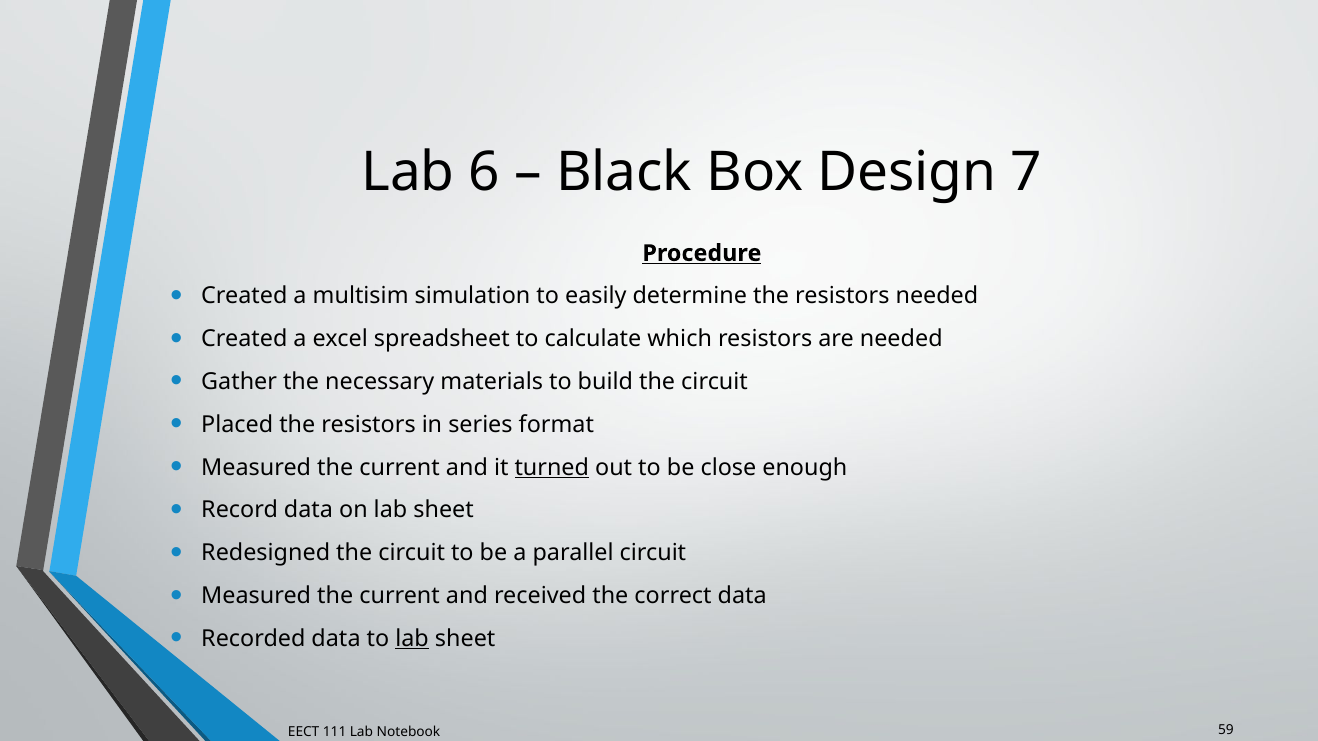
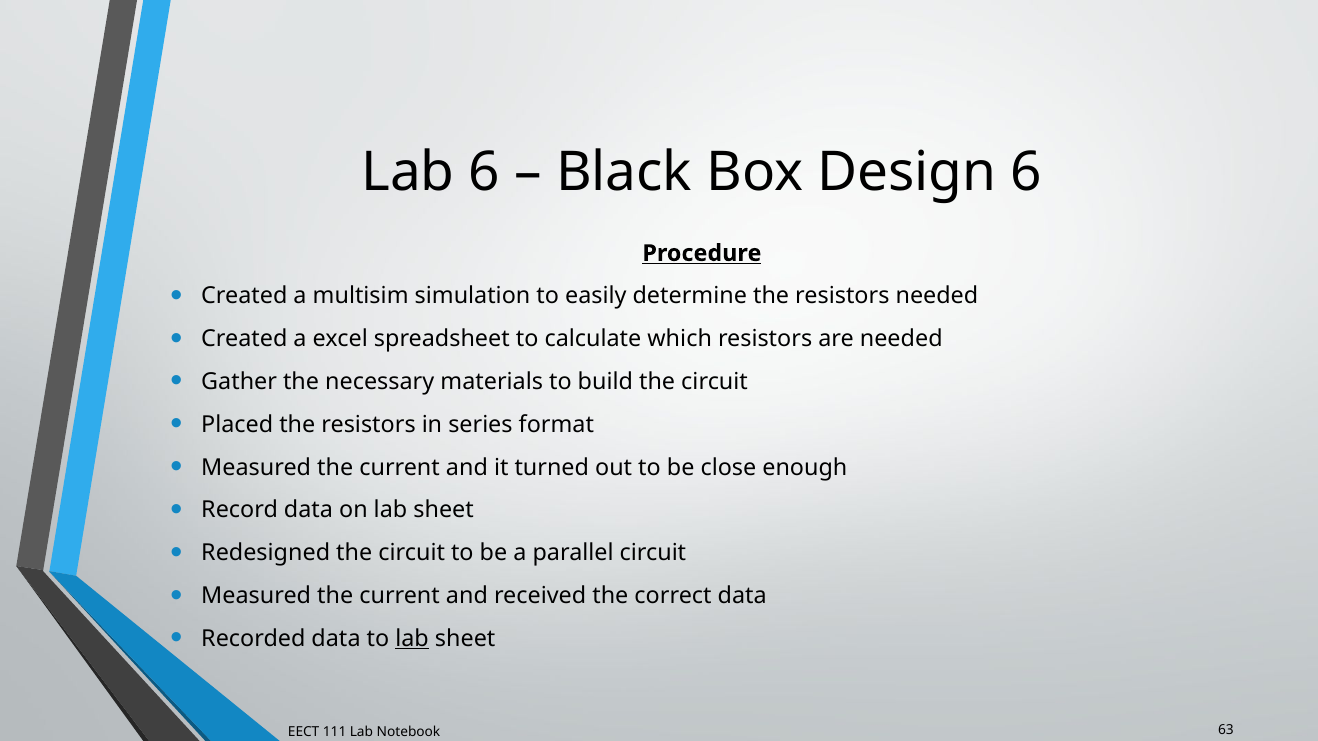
Design 7: 7 -> 6
turned underline: present -> none
59: 59 -> 63
